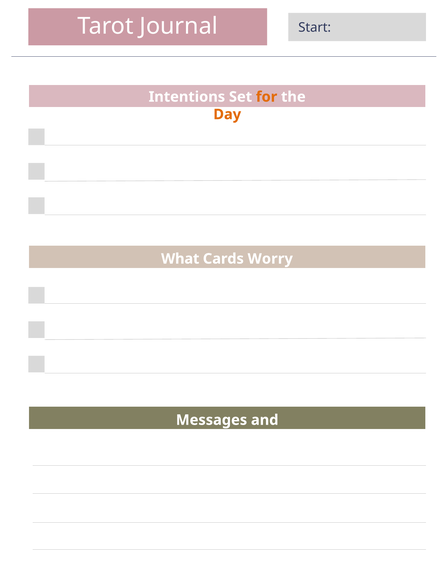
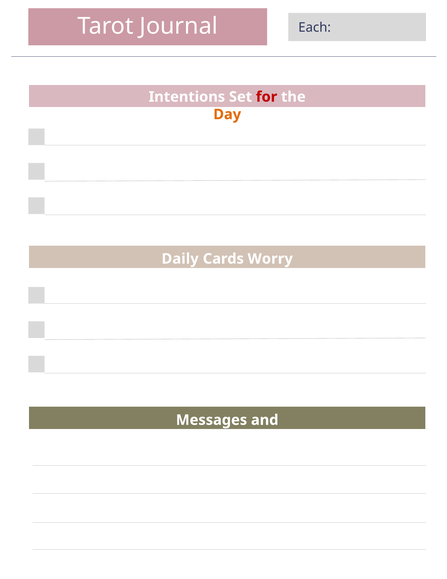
Start: Start -> Each
for colour: orange -> red
What: What -> Daily
